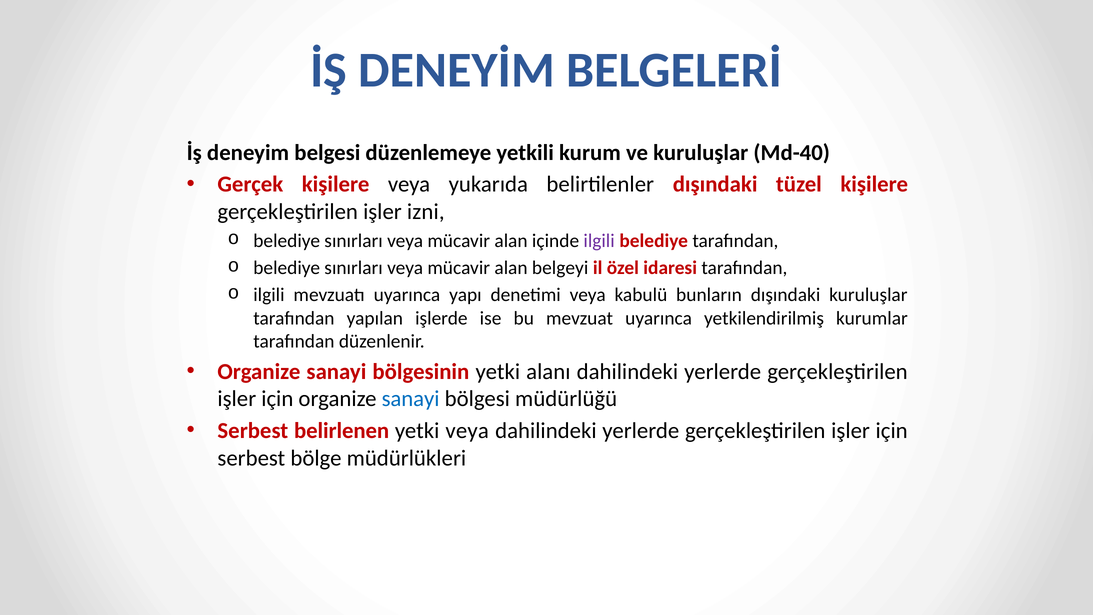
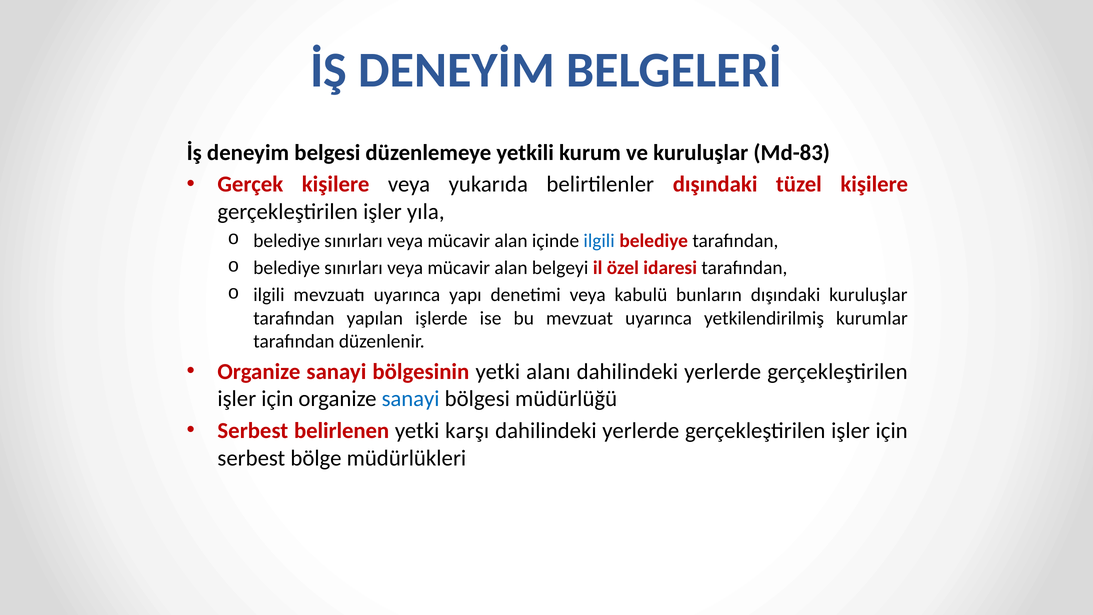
Md-40: Md-40 -> Md-83
izni: izni -> yıla
ilgili at (599, 241) colour: purple -> blue
yetki veya: veya -> karşı
